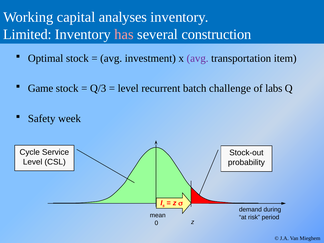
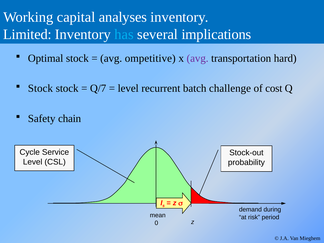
has colour: pink -> light blue
construction: construction -> implications
investment: investment -> ompetitive
item: item -> hard
Game at (41, 88): Game -> Stock
Q/3: Q/3 -> Q/7
labs: labs -> cost
week: week -> chain
